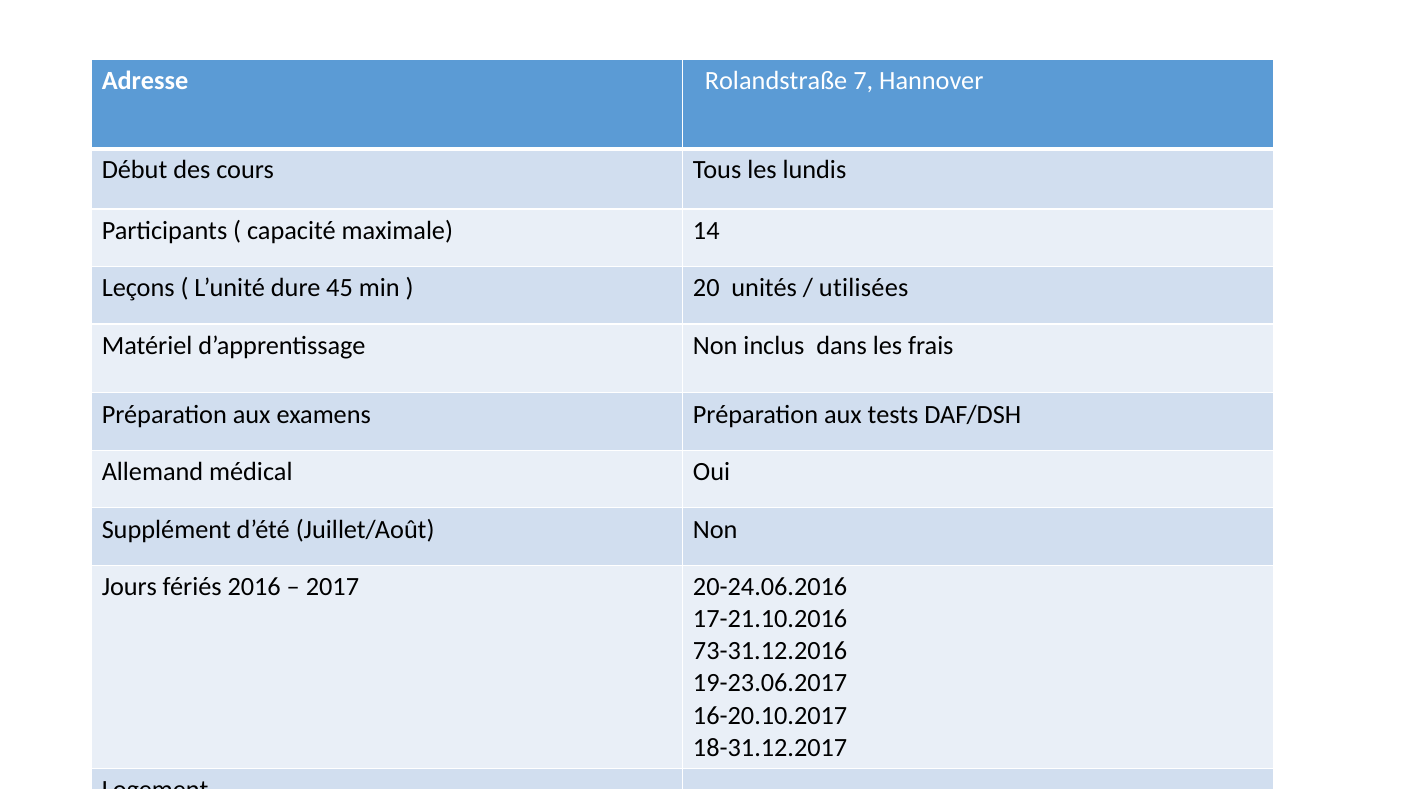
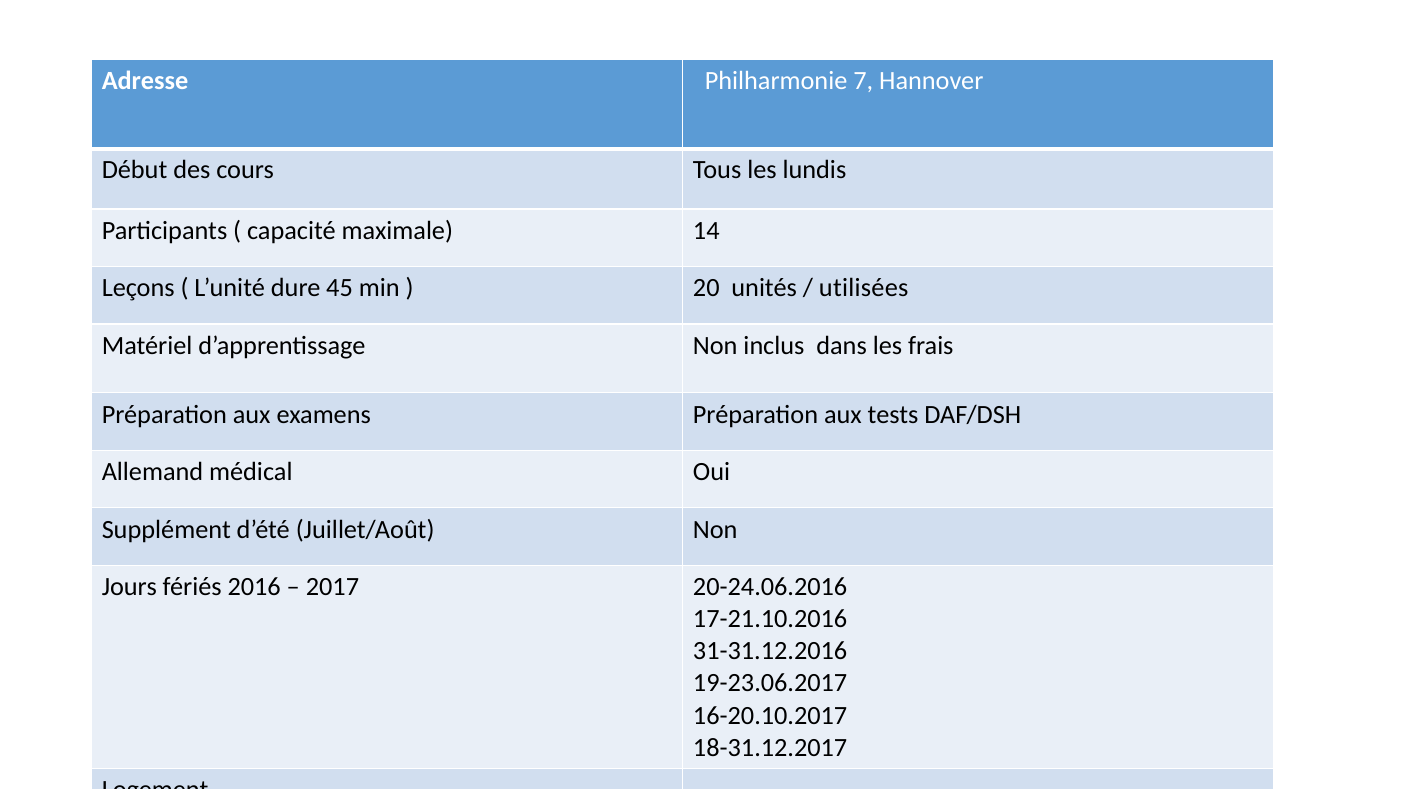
Rolandstraße: Rolandstraße -> Philharmonie
73-31.12.2016: 73-31.12.2016 -> 31-31.12.2016
